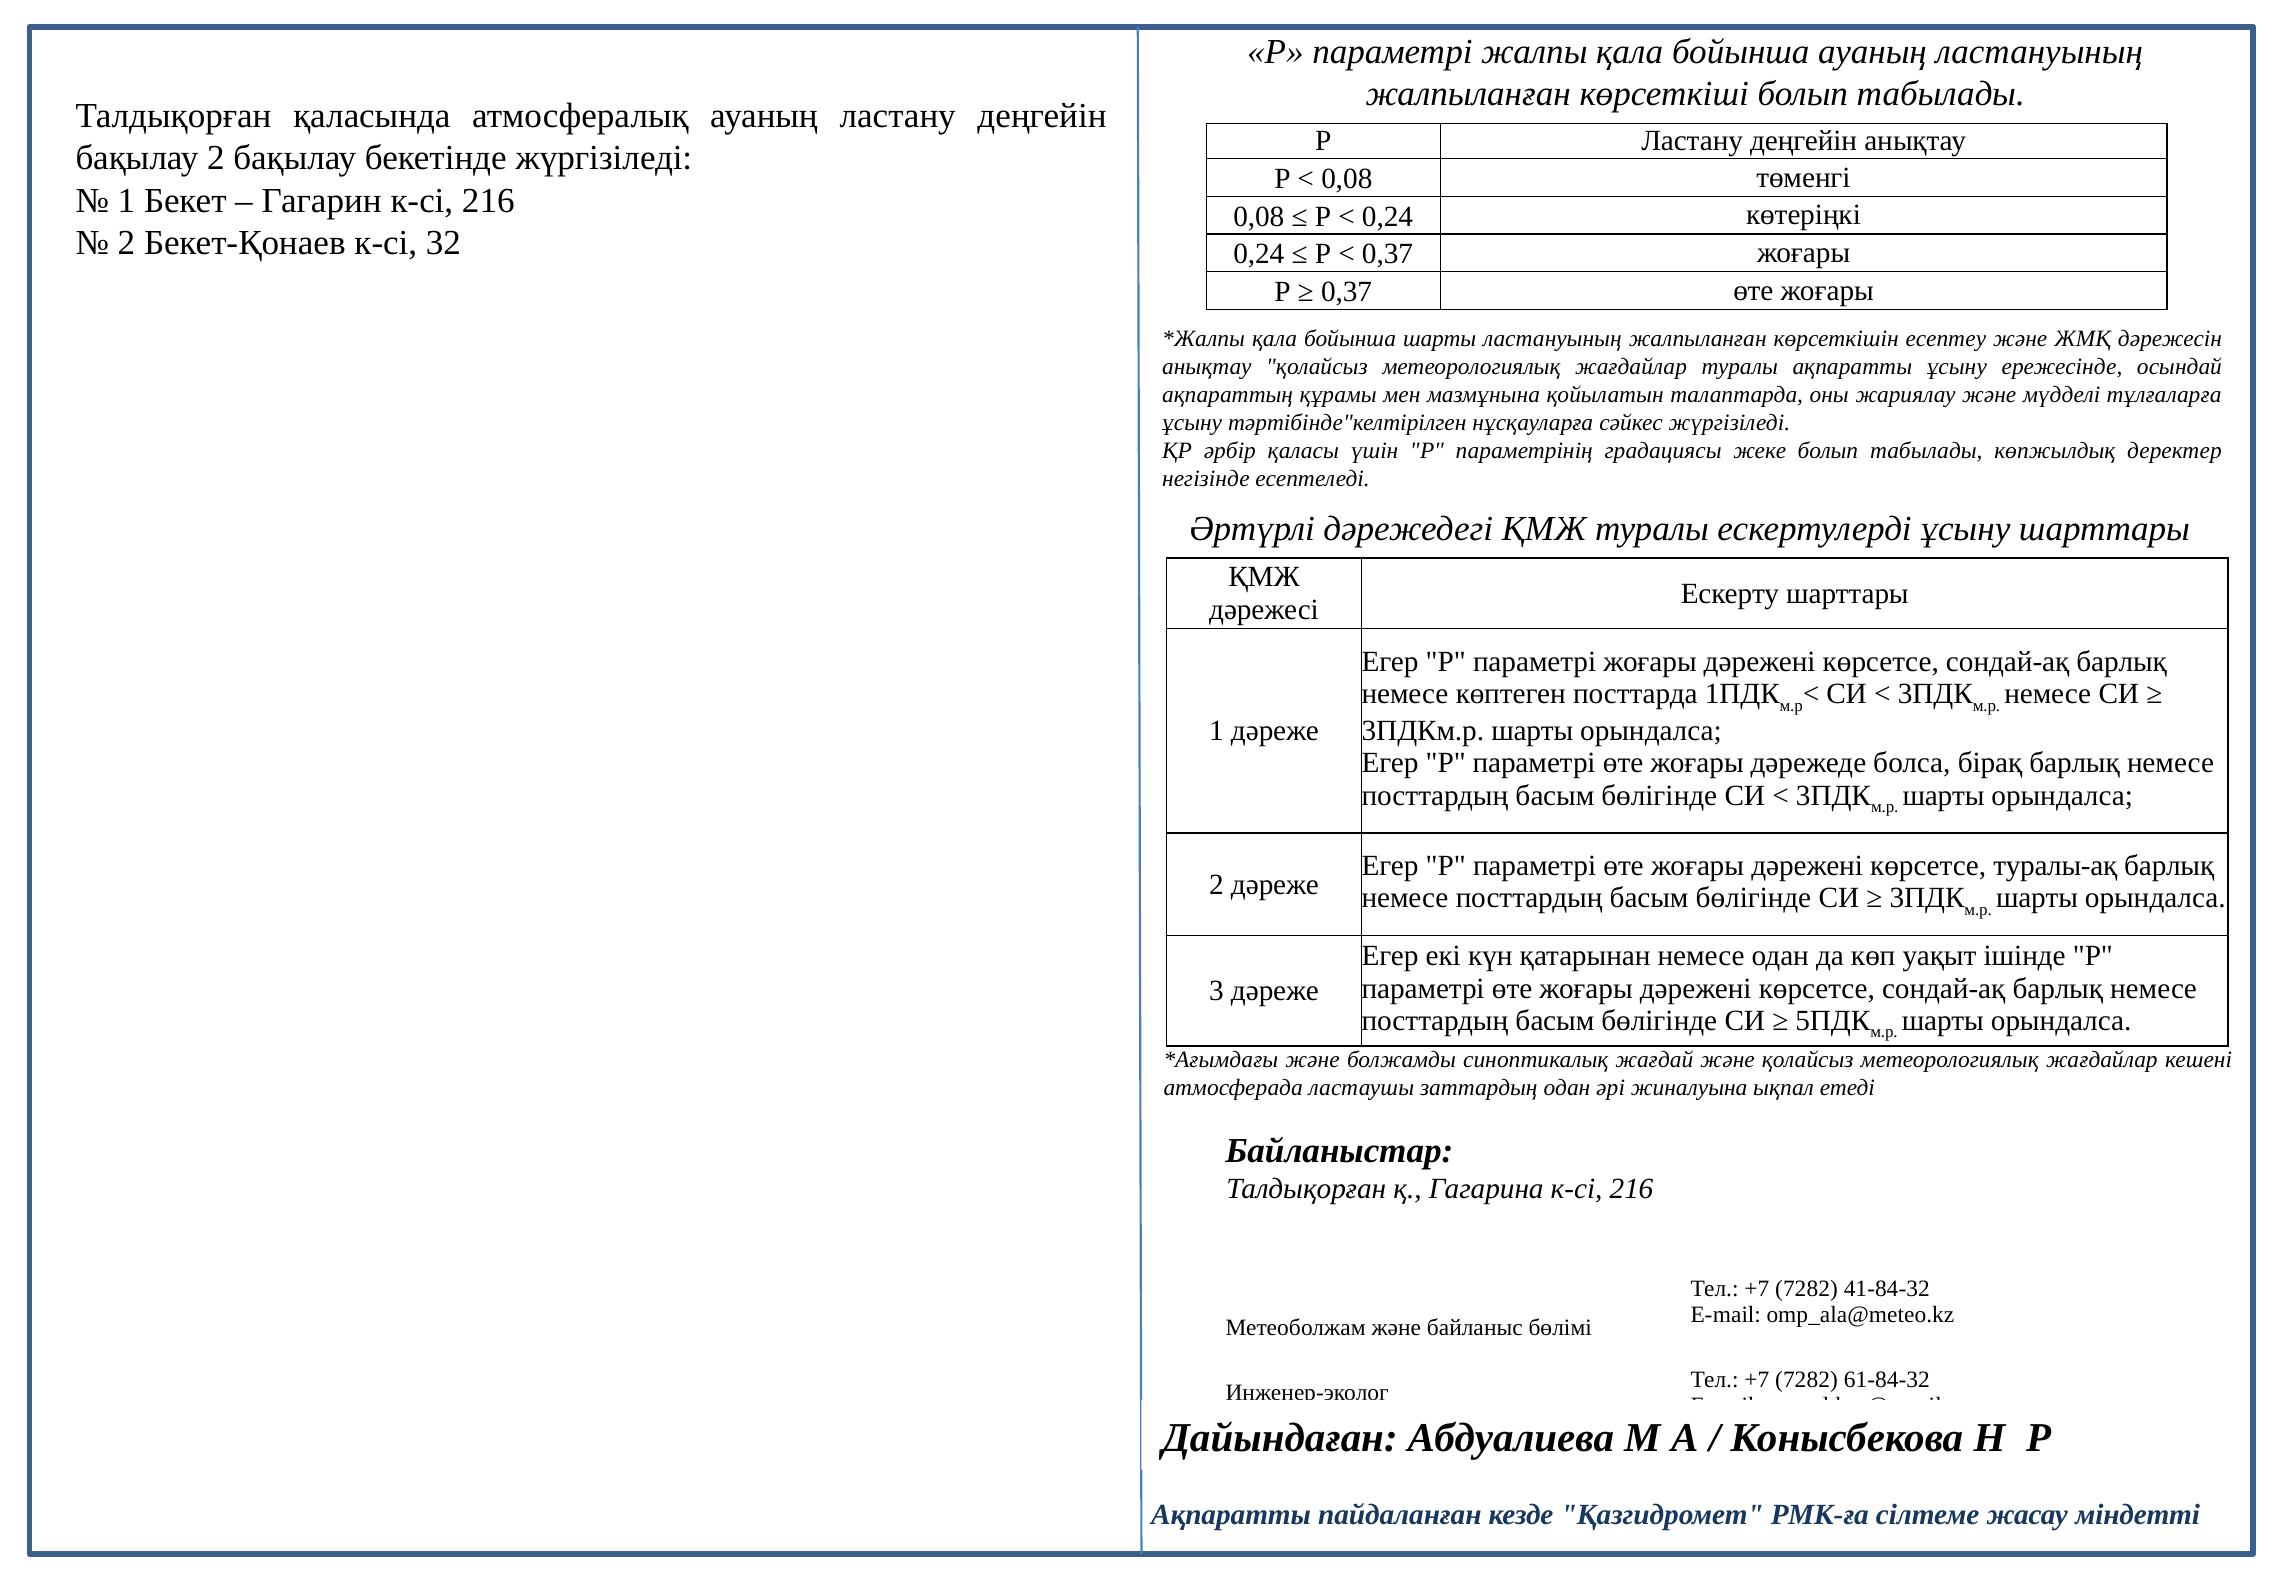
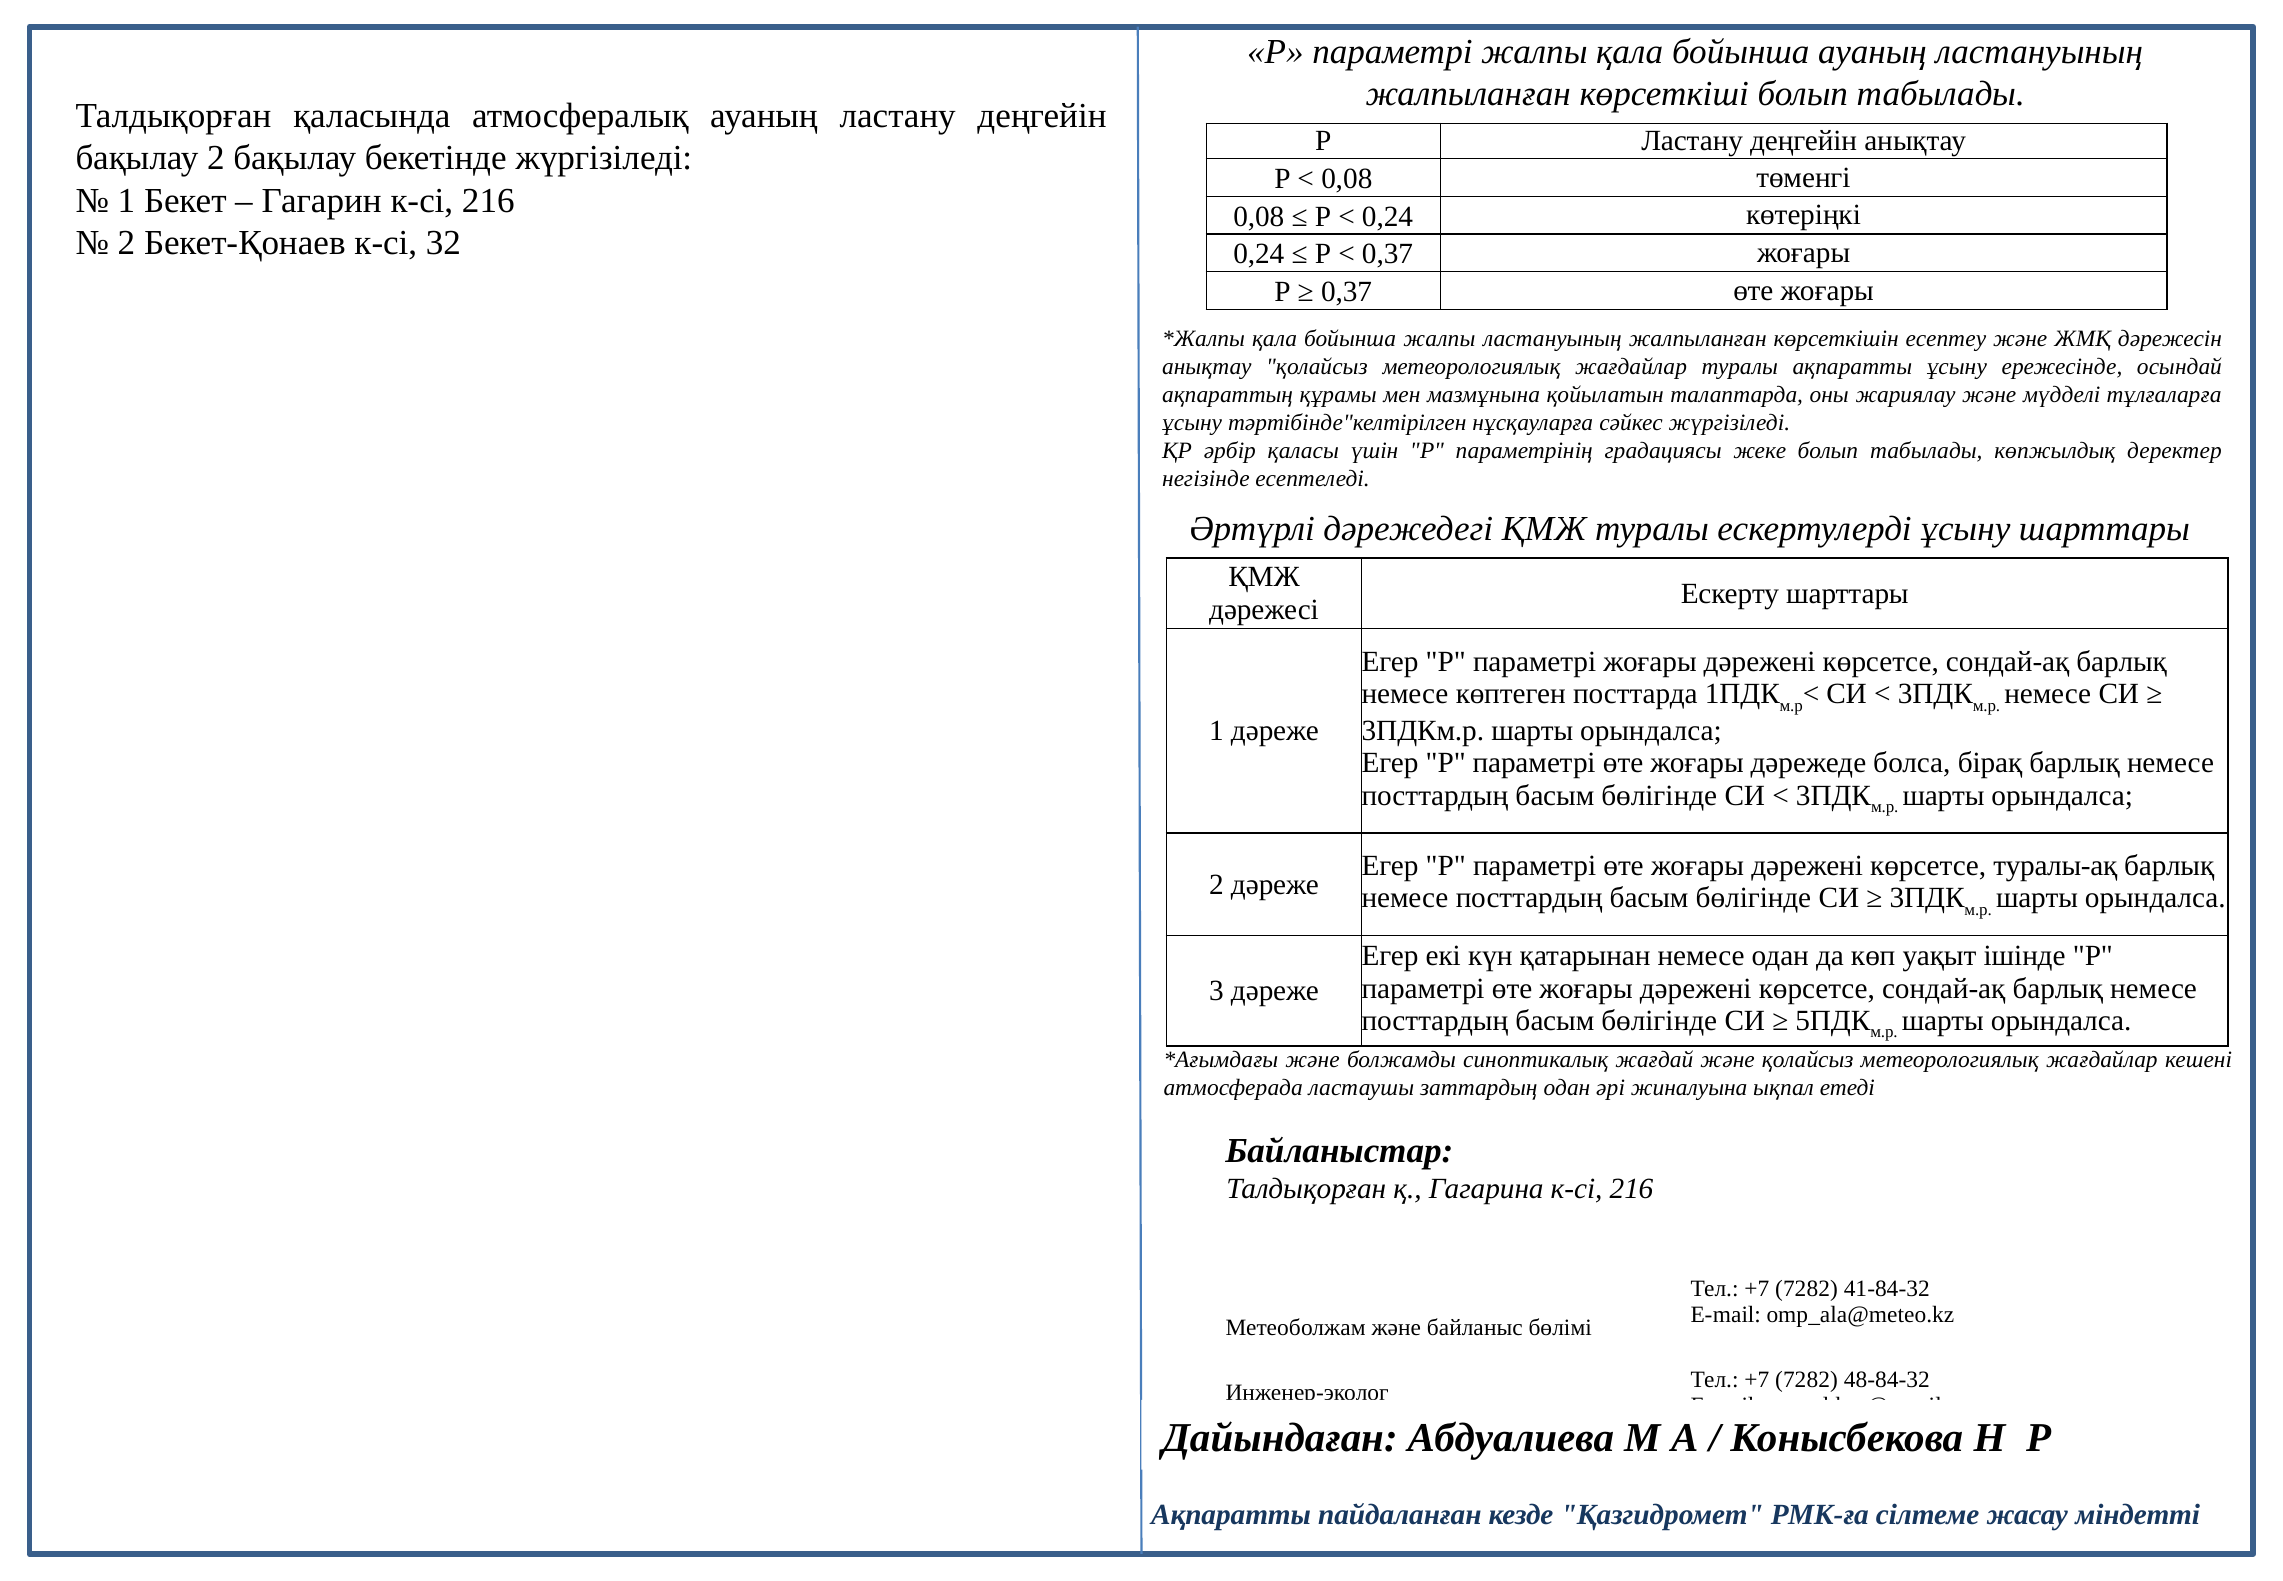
бойынша шарты: шарты -> жалпы
61-84-32: 61-84-32 -> 48-84-32
